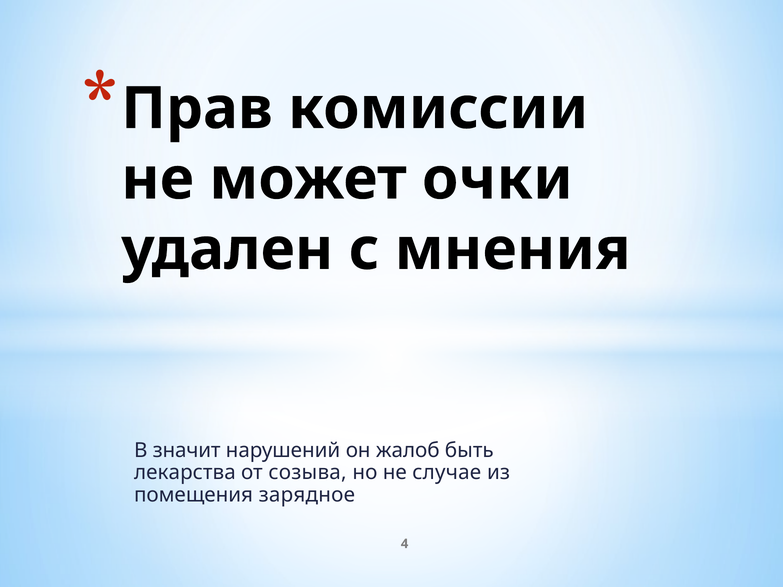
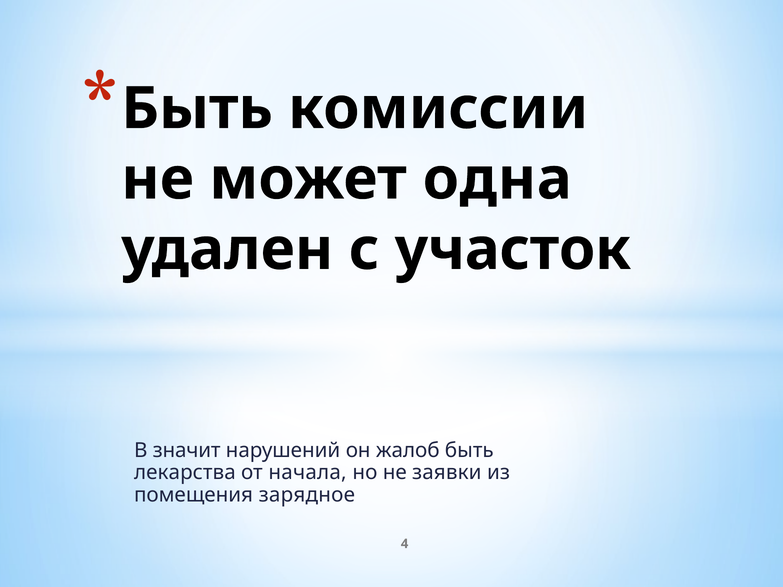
Прав at (197, 109): Прав -> Быть
очки: очки -> одна
мнения: мнения -> участок
созыва: созыва -> начала
случае: случае -> заявки
